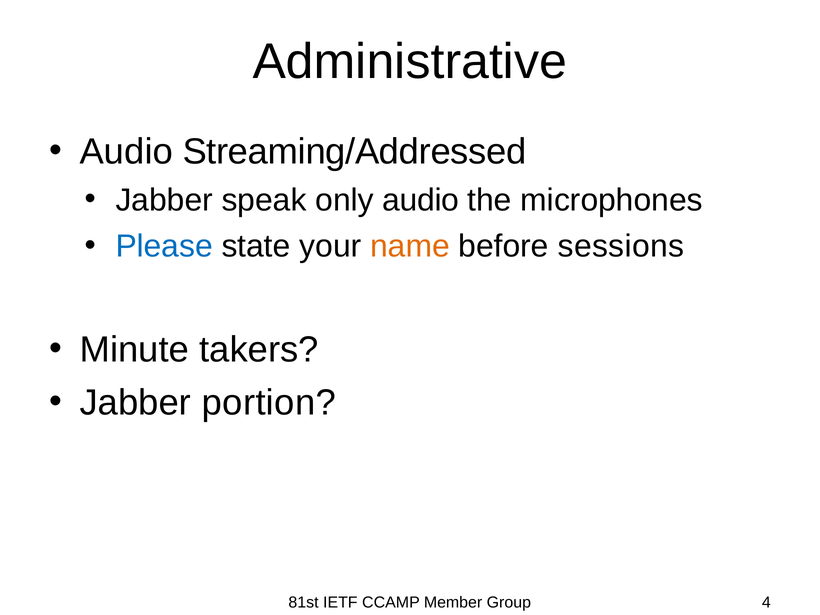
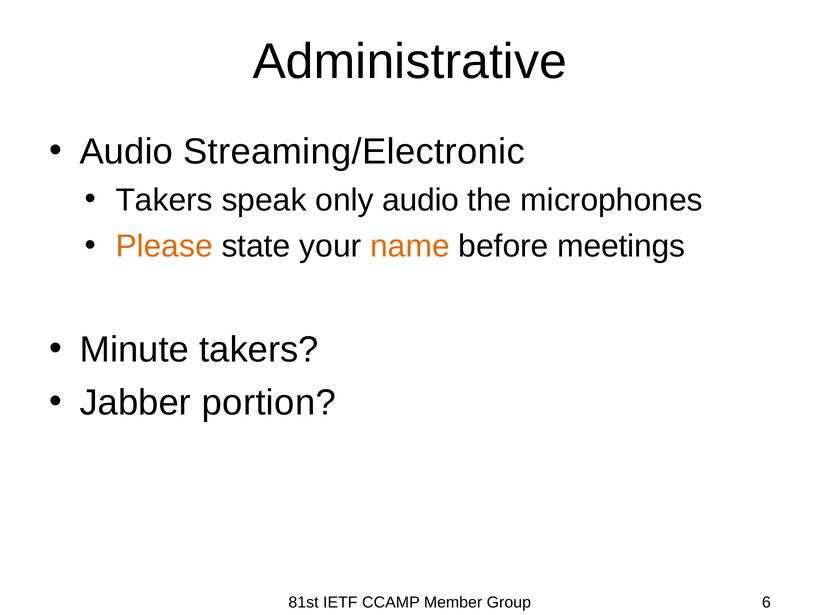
Streaming/Addressed: Streaming/Addressed -> Streaming/Electronic
Jabber at (164, 200): Jabber -> Takers
Please colour: blue -> orange
sessions: sessions -> meetings
4: 4 -> 6
